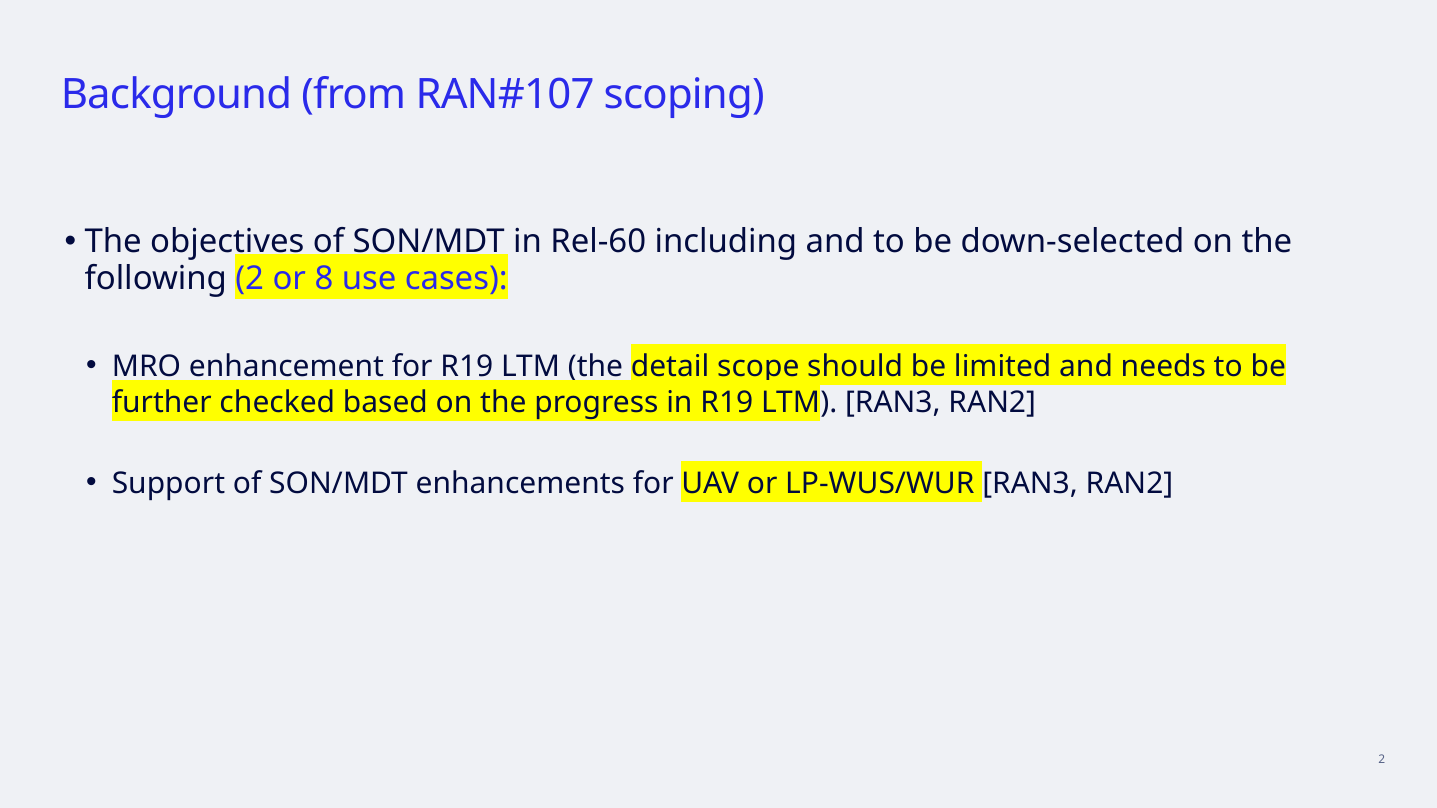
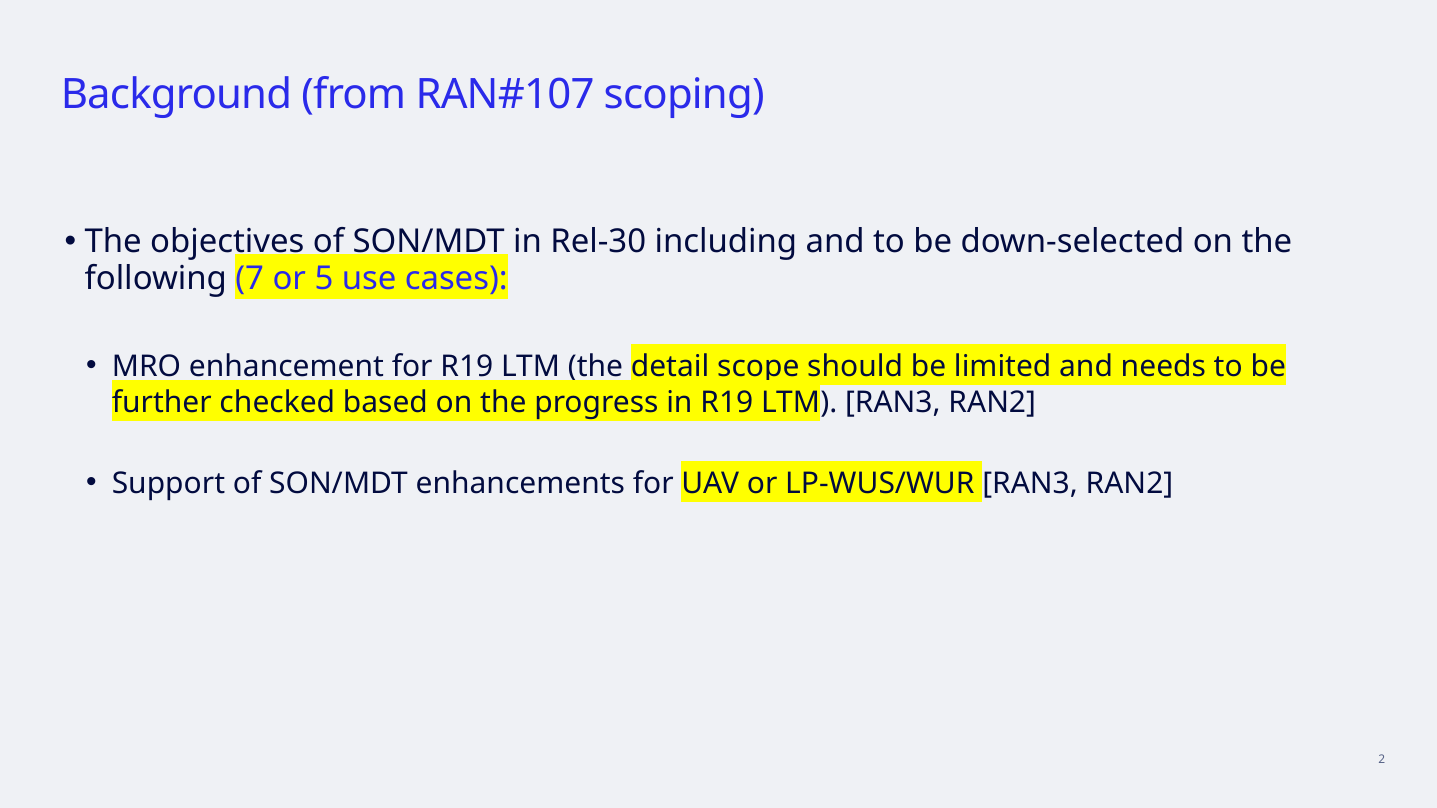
Rel-60: Rel-60 -> Rel-30
following 2: 2 -> 7
8: 8 -> 5
